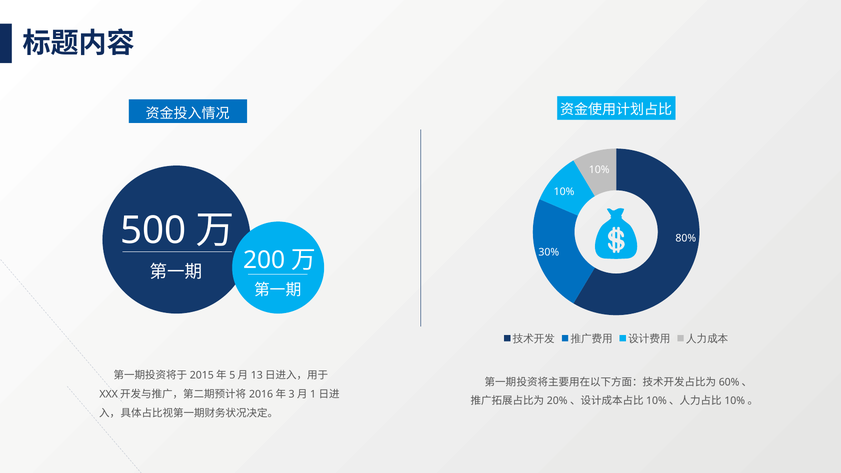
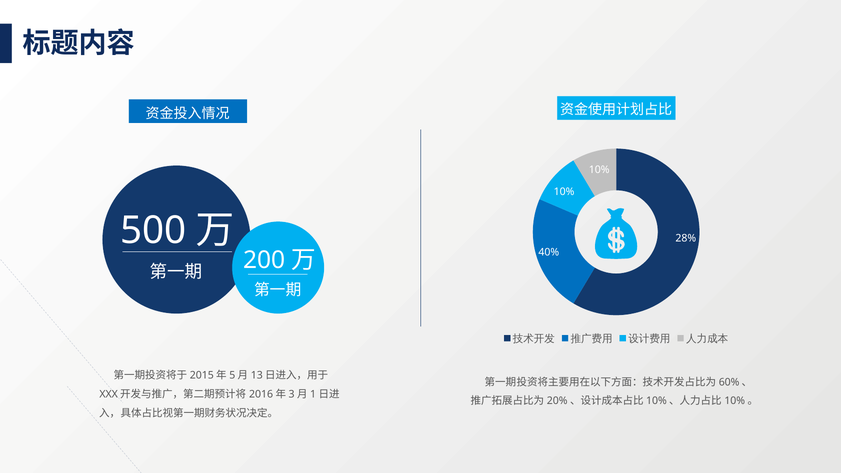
80%: 80% -> 28%
30%: 30% -> 40%
